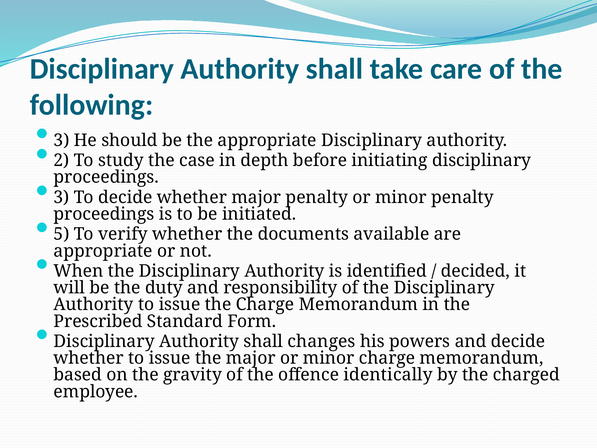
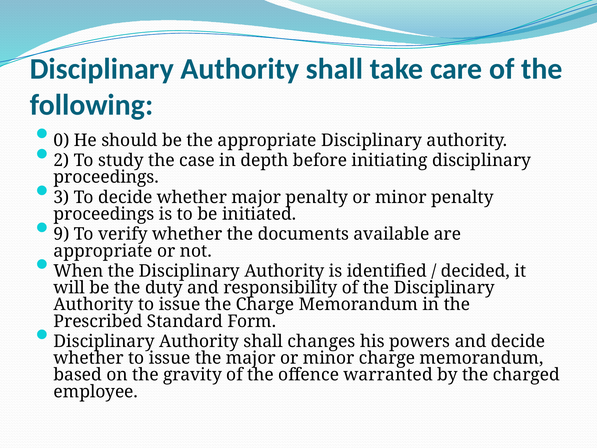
3 at (61, 140): 3 -> 0
5: 5 -> 9
identically: identically -> warranted
